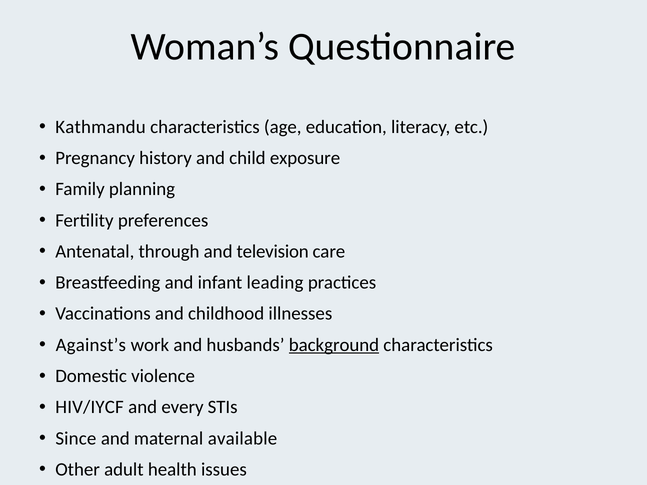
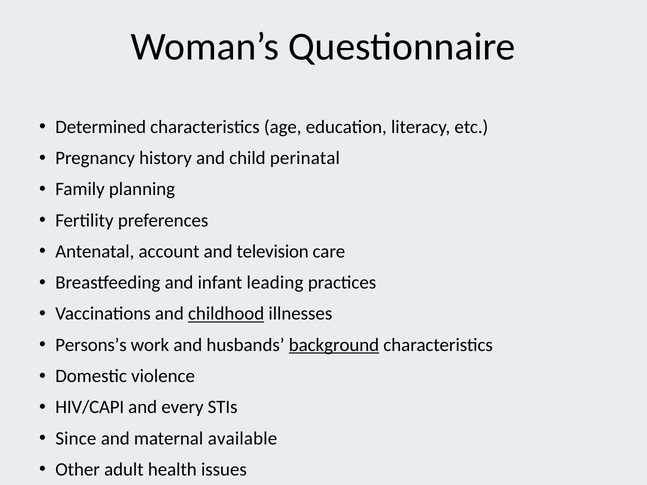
Kathmandu: Kathmandu -> Determined
exposure: exposure -> perinatal
through: through -> account
childhood underline: none -> present
Against’s: Against’s -> Persons’s
HIV/IYCF: HIV/IYCF -> HIV/CAPI
